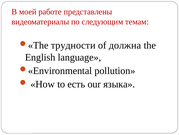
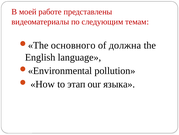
трудности: трудности -> основного
есть: есть -> этап
